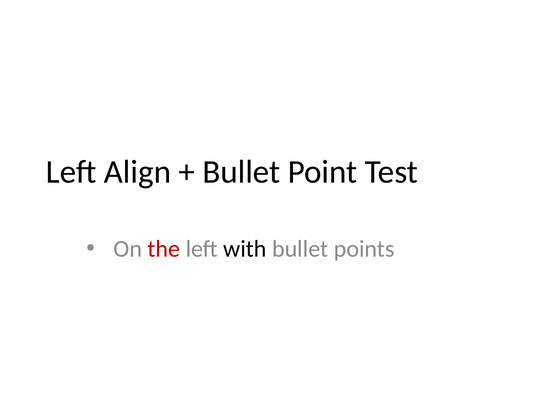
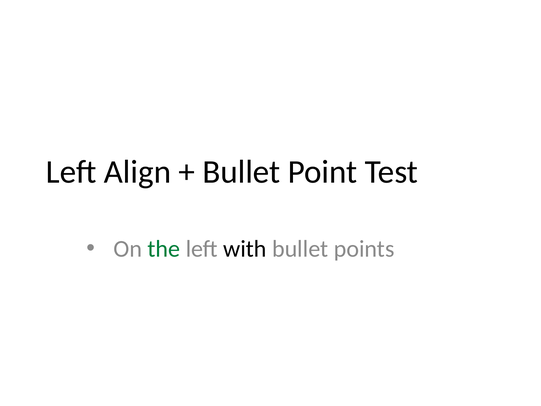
the colour: red -> green
